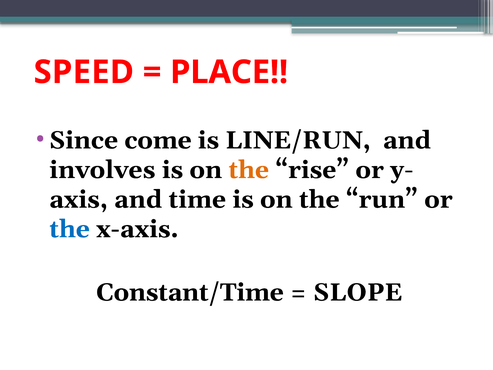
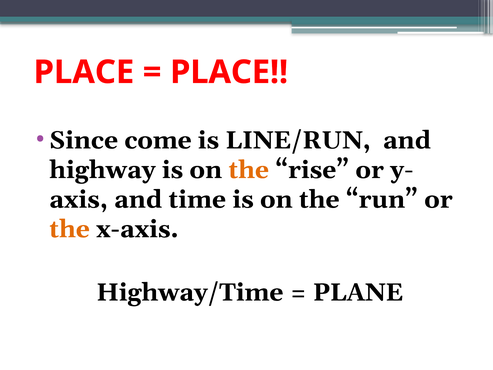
SPEED at (84, 72): SPEED -> PLACE
involves: involves -> highway
the at (70, 229) colour: blue -> orange
Constant/Time: Constant/Time -> Highway/Time
SLOPE: SLOPE -> PLANE
